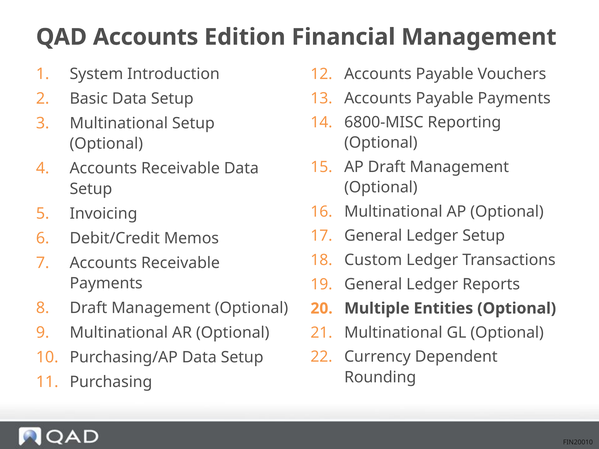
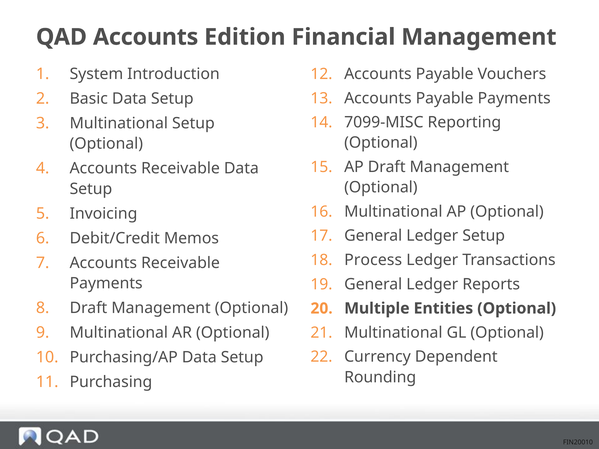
6800-MISC: 6800-MISC -> 7099-MISC
Custom: Custom -> Process
